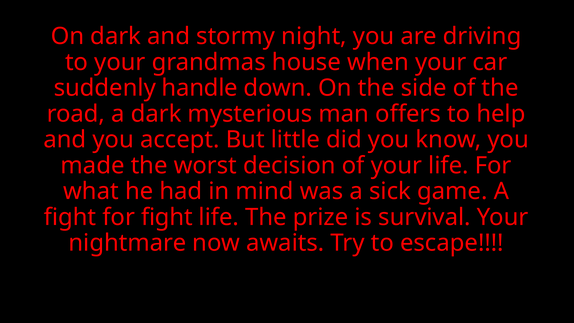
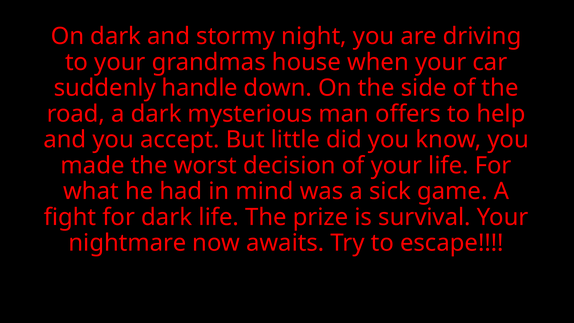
for fight: fight -> dark
